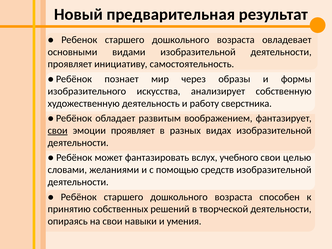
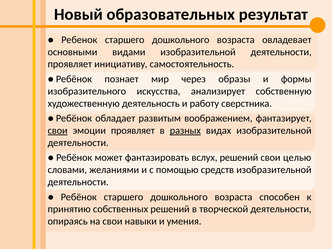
предварительная: предварительная -> образовательных
разных underline: none -> present
вслух учебного: учебного -> решений
